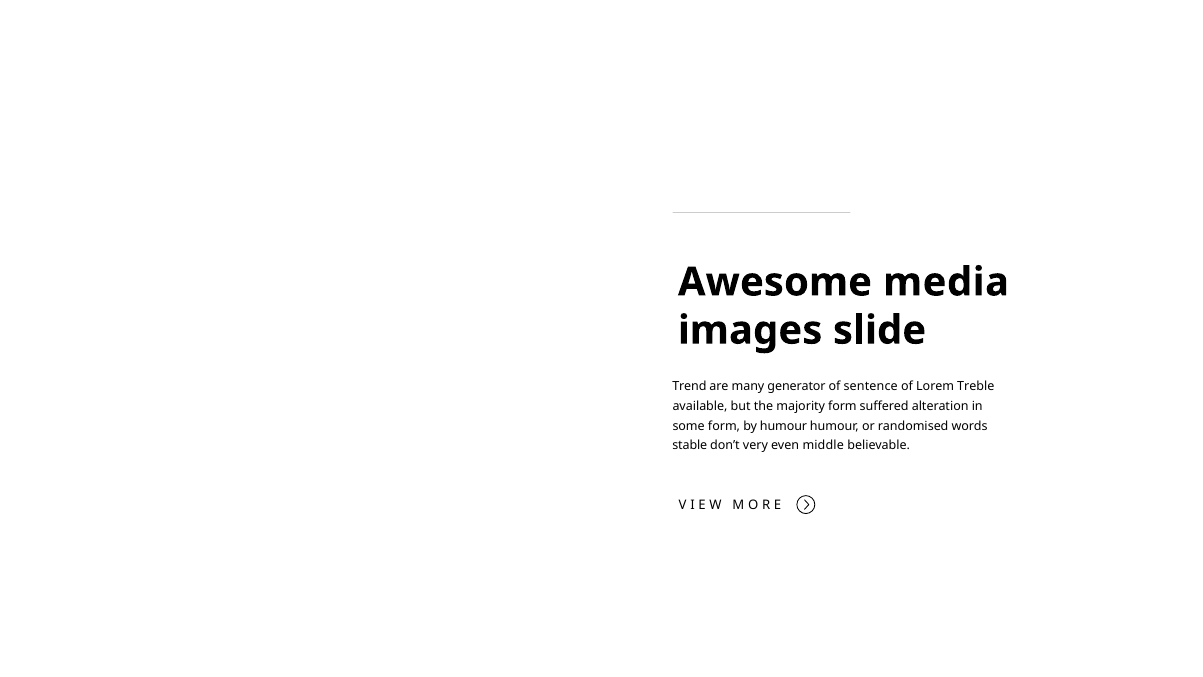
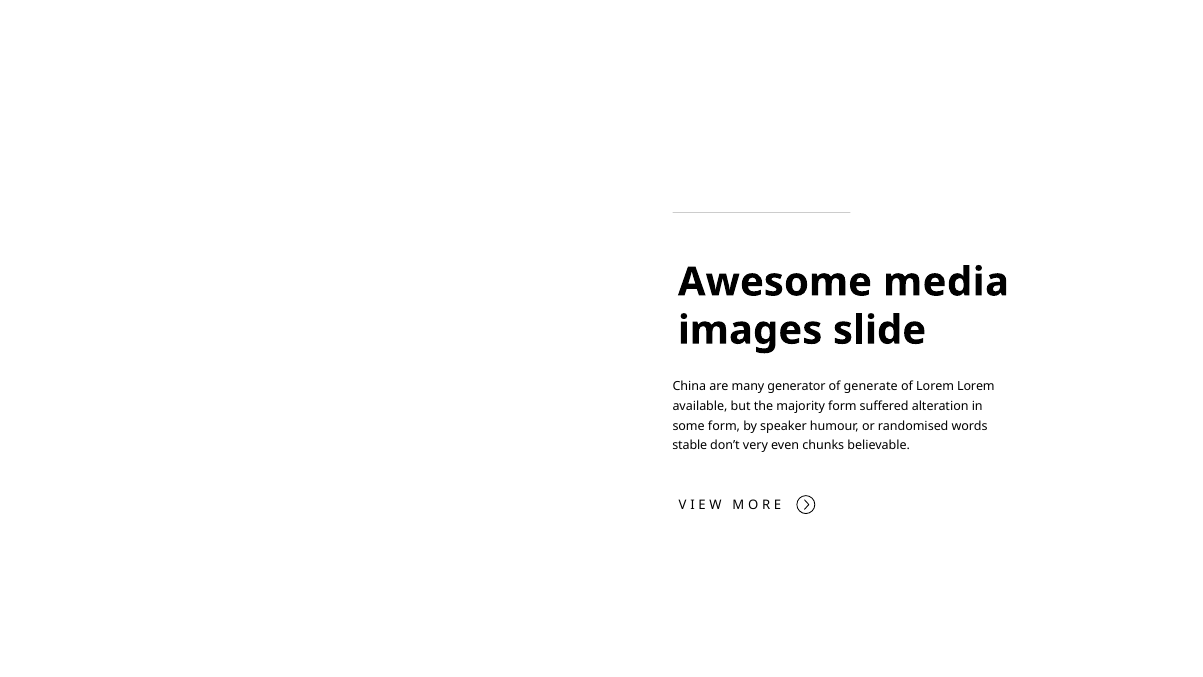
Trend: Trend -> China
sentence: sentence -> generate
Lorem Treble: Treble -> Lorem
by humour: humour -> speaker
middle: middle -> chunks
